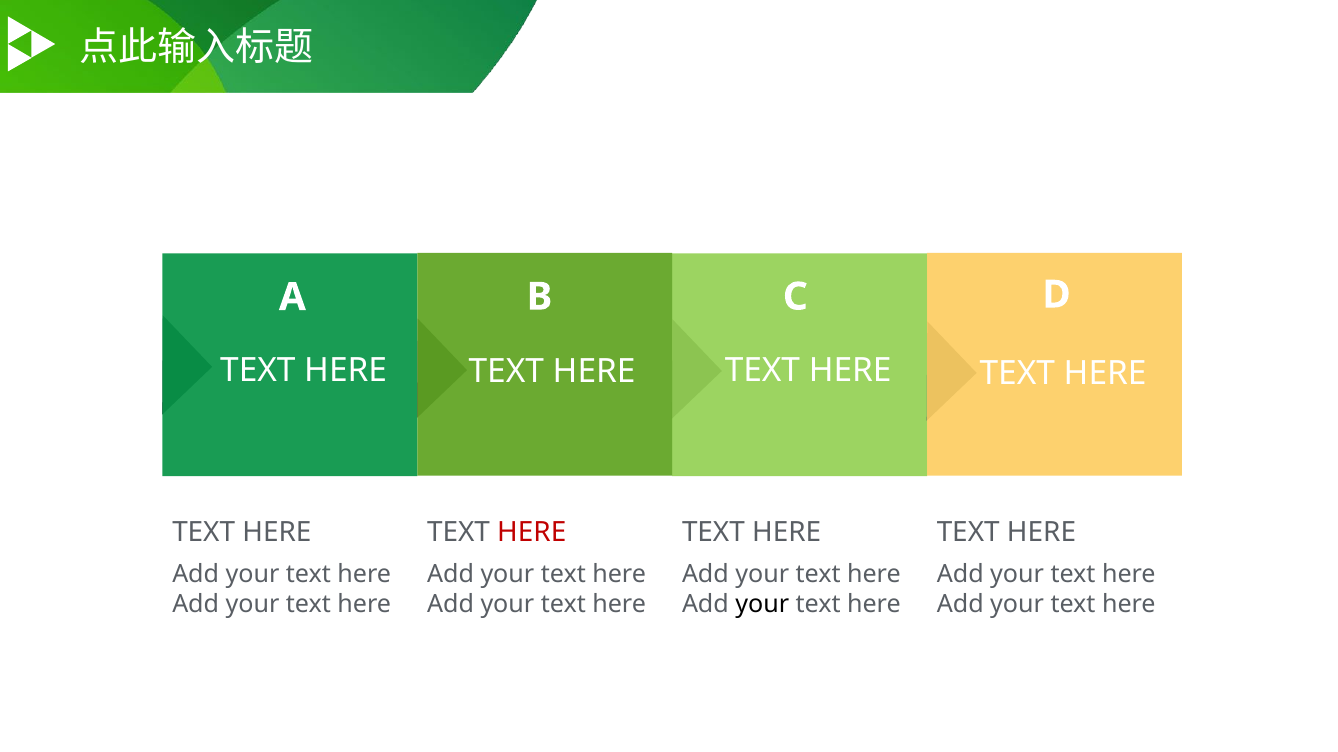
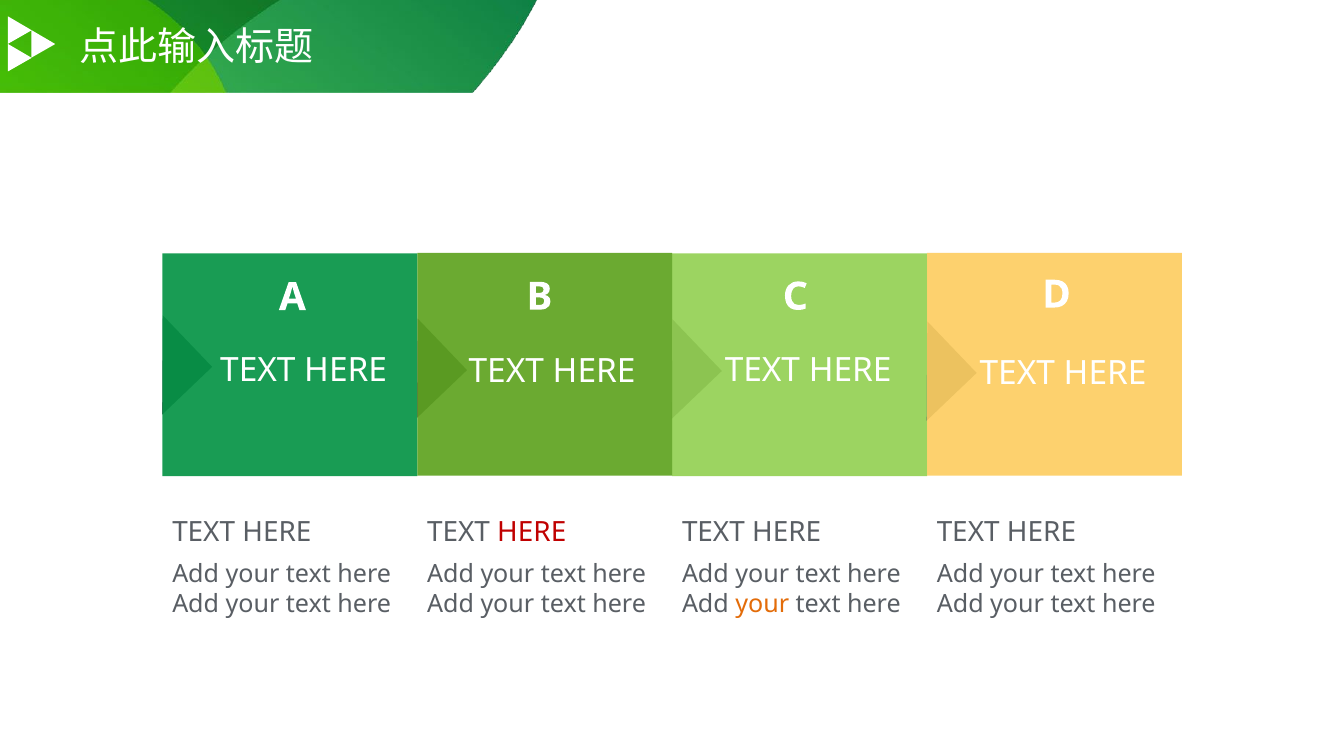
your at (762, 605) colour: black -> orange
